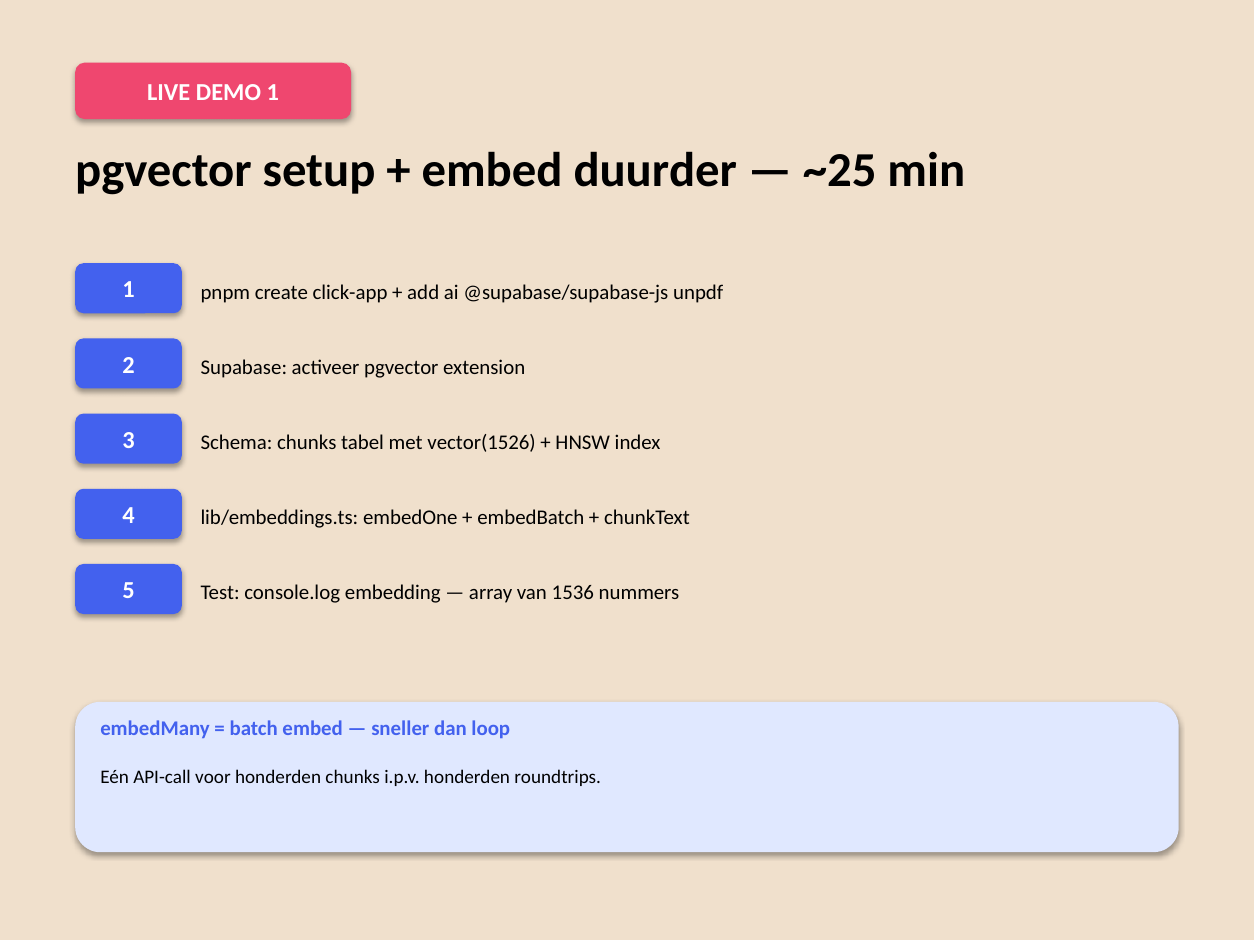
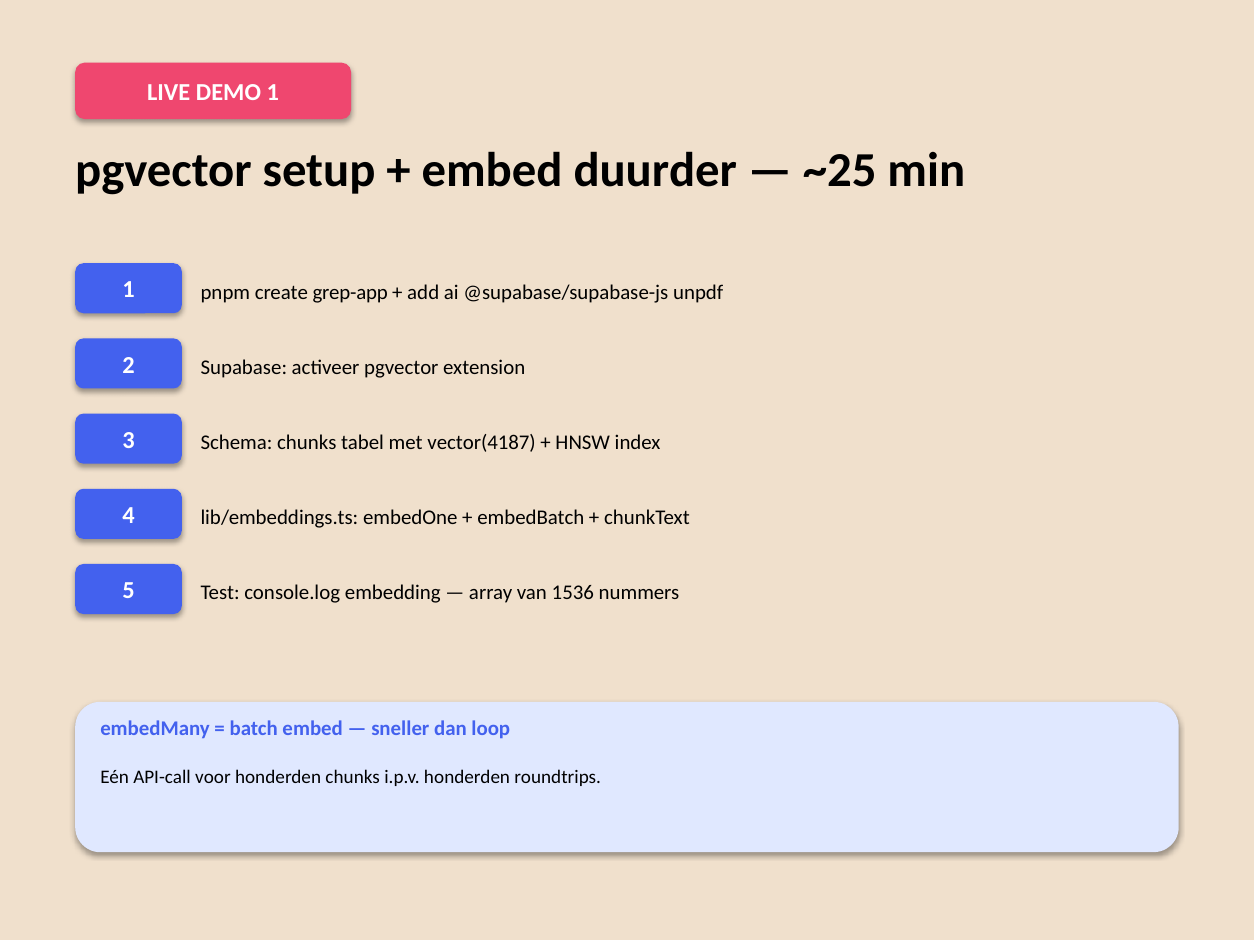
click-app: click-app -> grep-app
vector(1526: vector(1526 -> vector(4187
